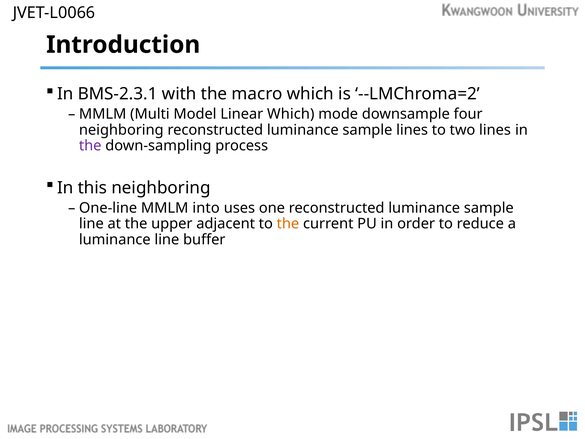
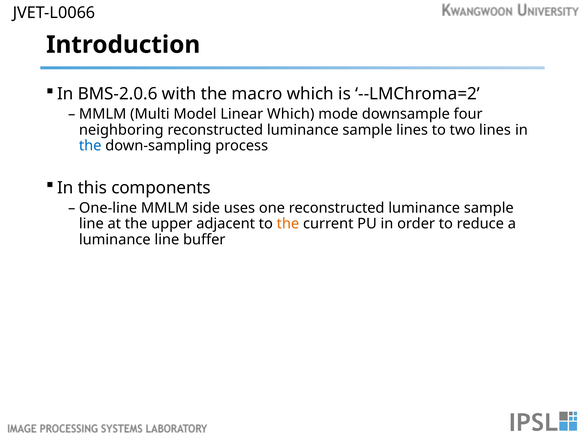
BMS-2.3.1: BMS-2.3.1 -> BMS-2.0.6
the at (90, 146) colour: purple -> blue
this neighboring: neighboring -> components
into: into -> side
